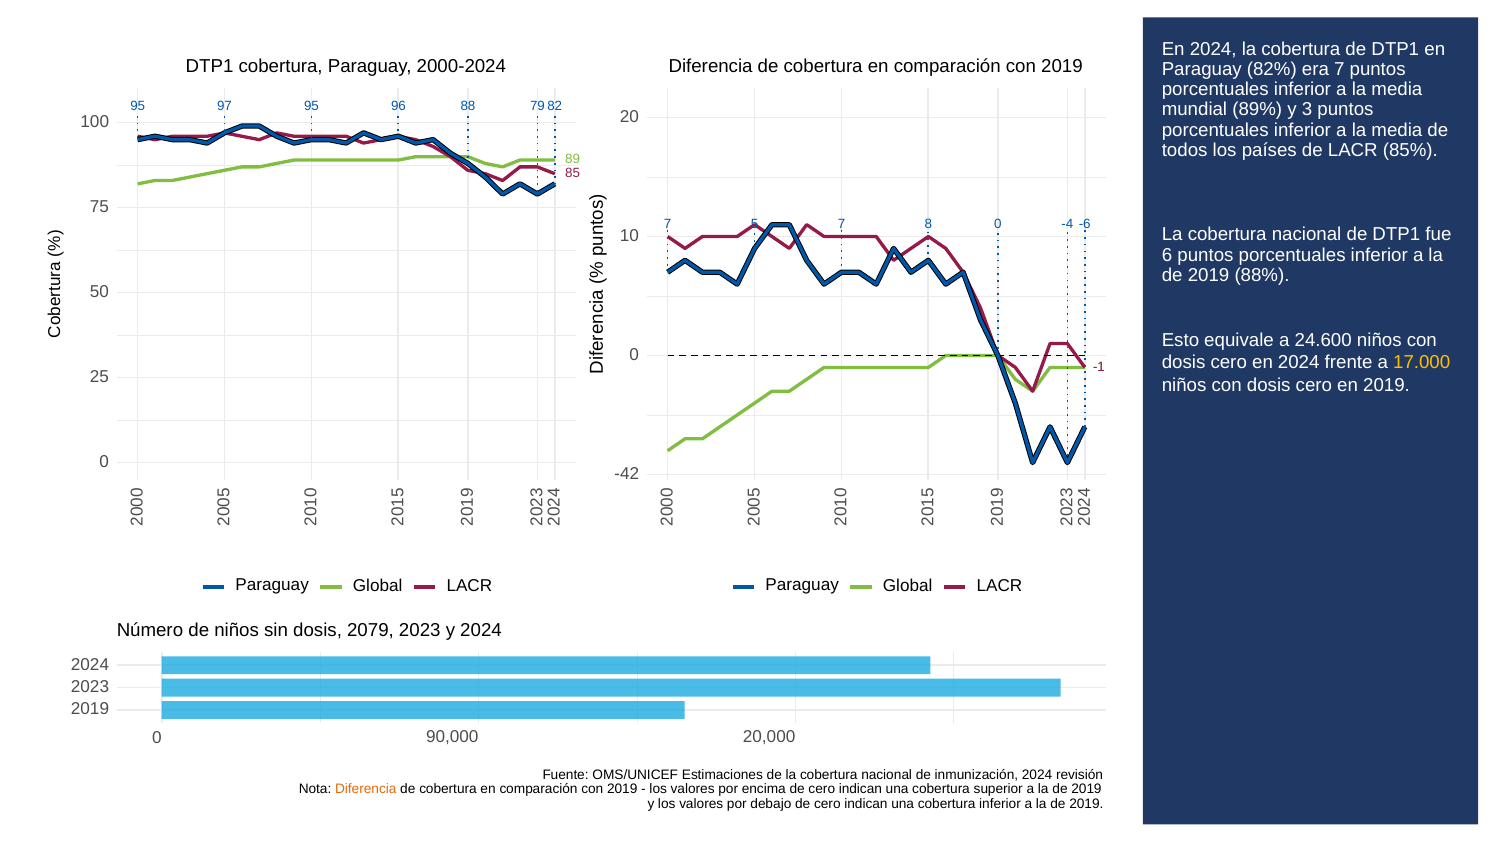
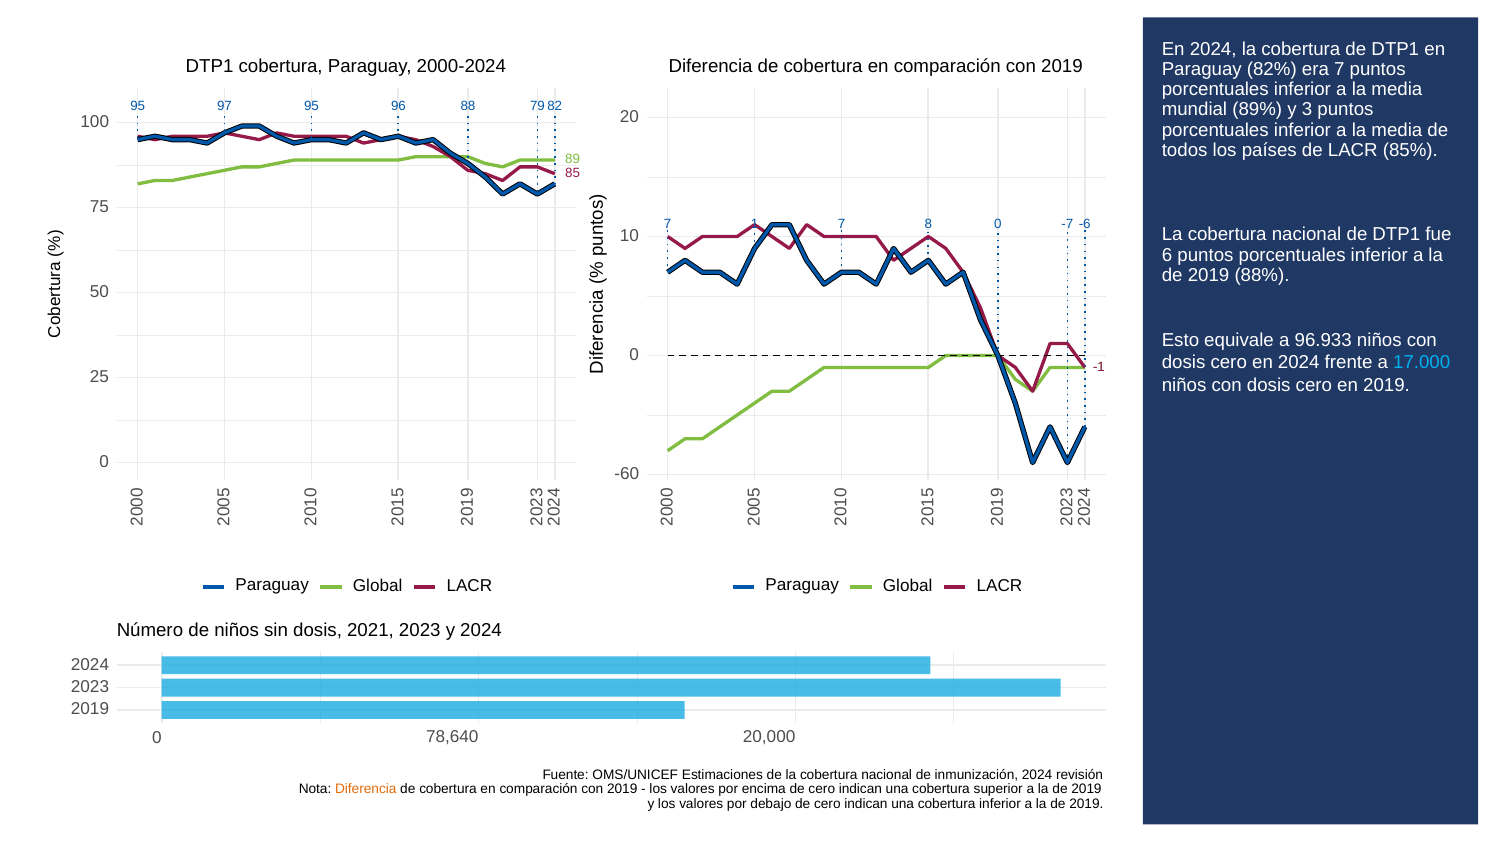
7 5: 5 -> 1
-4: -4 -> -7
24.600: 24.600 -> 96.933
17.000 colour: yellow -> light blue
-42: -42 -> -60
2079: 2079 -> 2021
90,000: 90,000 -> 78,640
